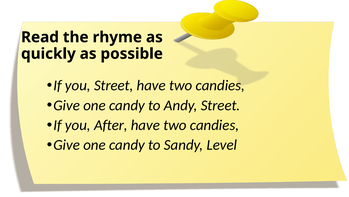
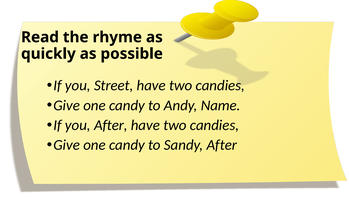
Andy Street: Street -> Name
Sandy Level: Level -> After
